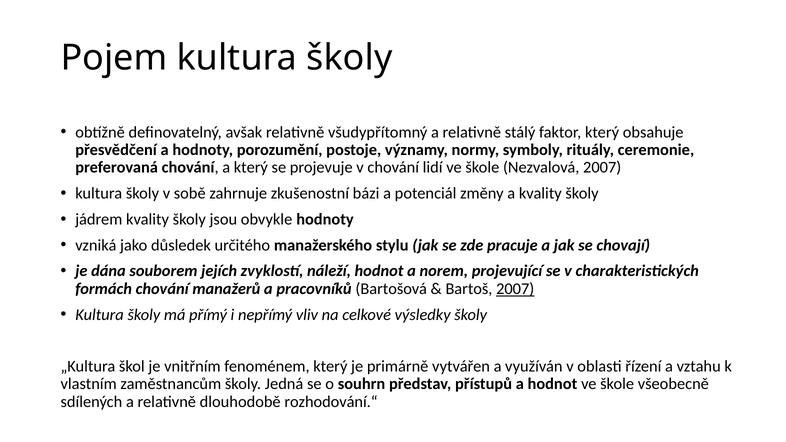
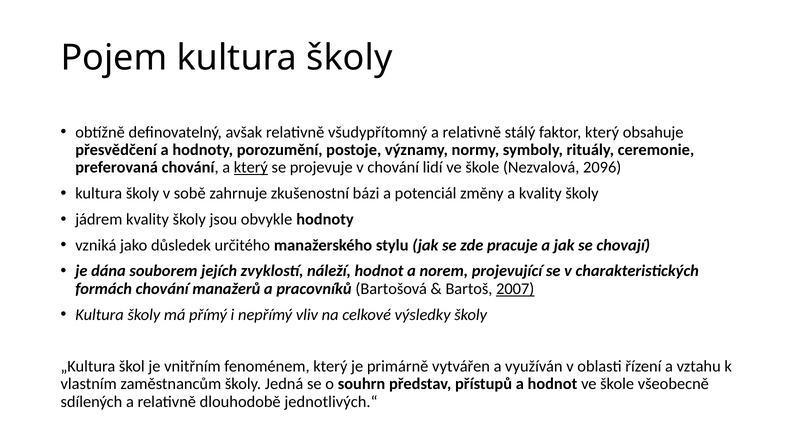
který at (251, 168) underline: none -> present
Nezvalová 2007: 2007 -> 2096
rozhodování.“: rozhodování.“ -> jednotlivých.“
